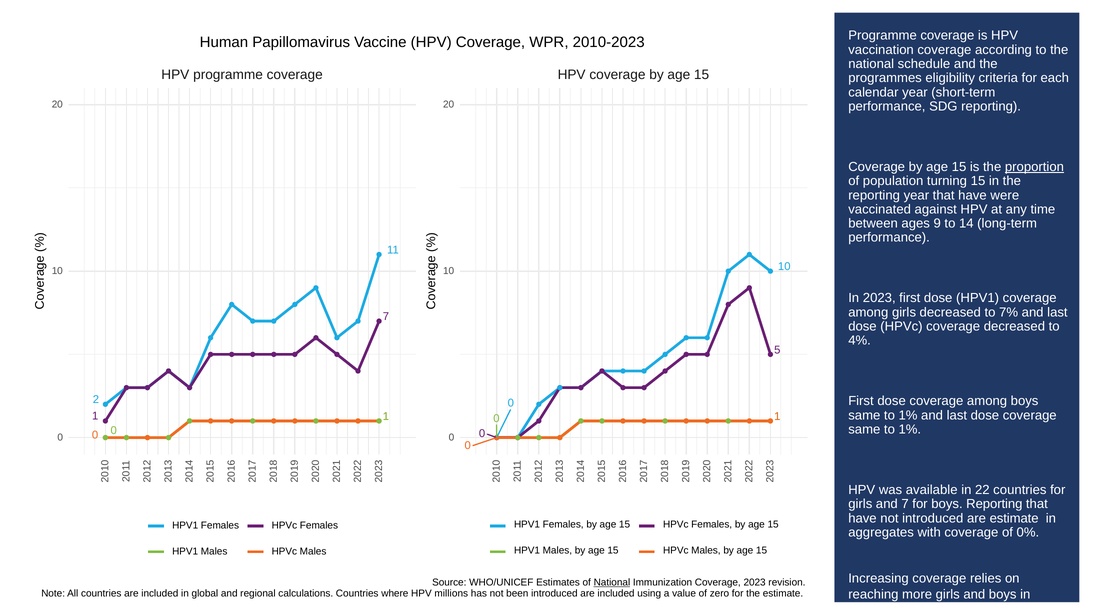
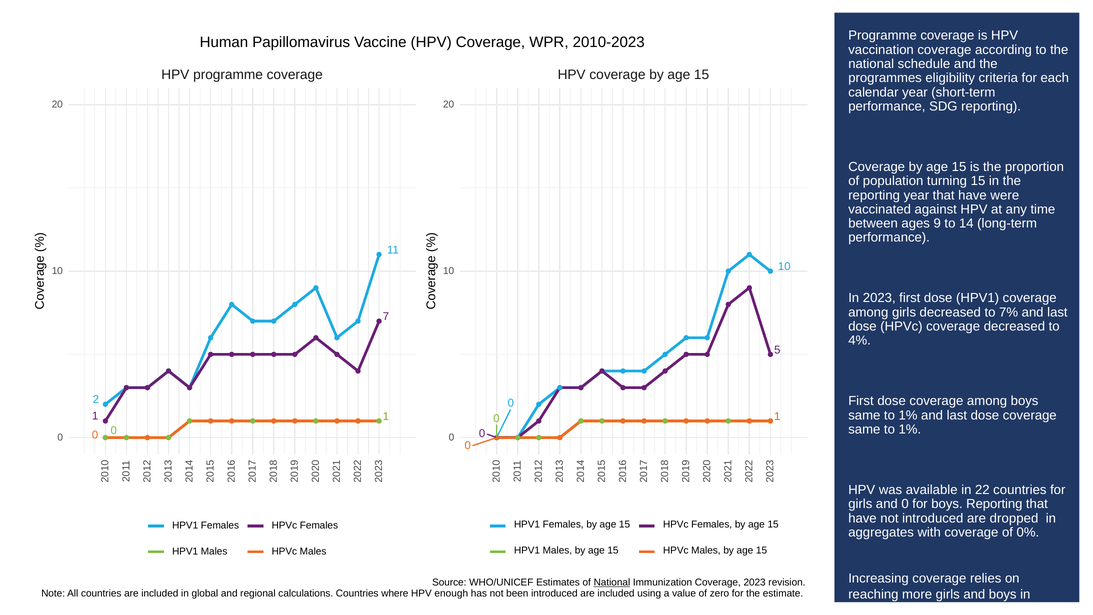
proportion underline: present -> none
and 7: 7 -> 0
are estimate: estimate -> dropped
millions: millions -> enough
